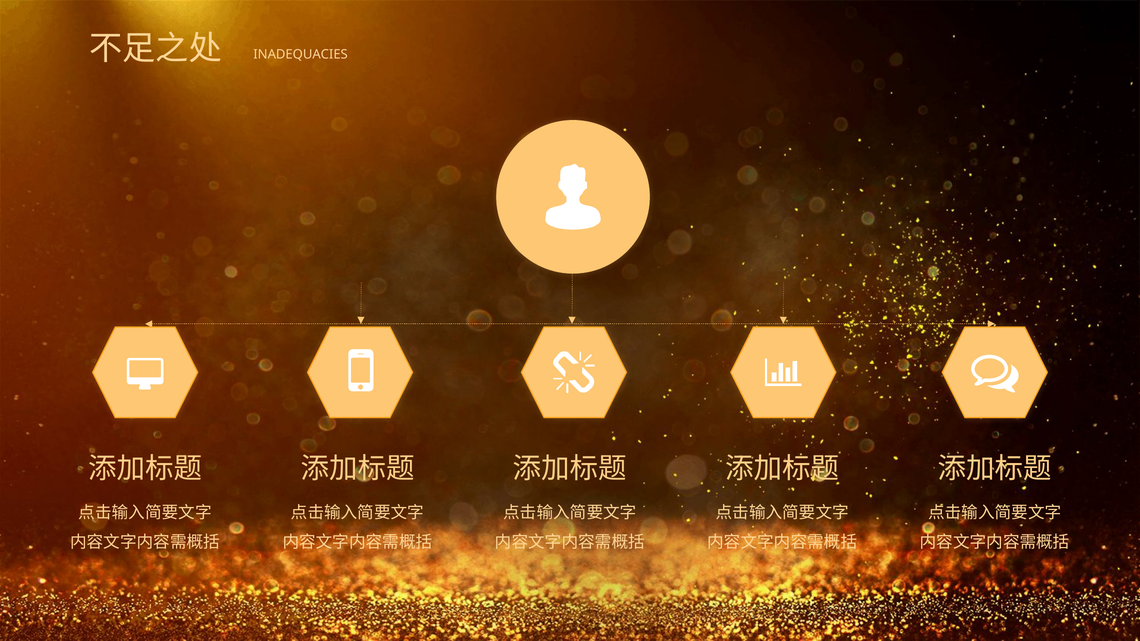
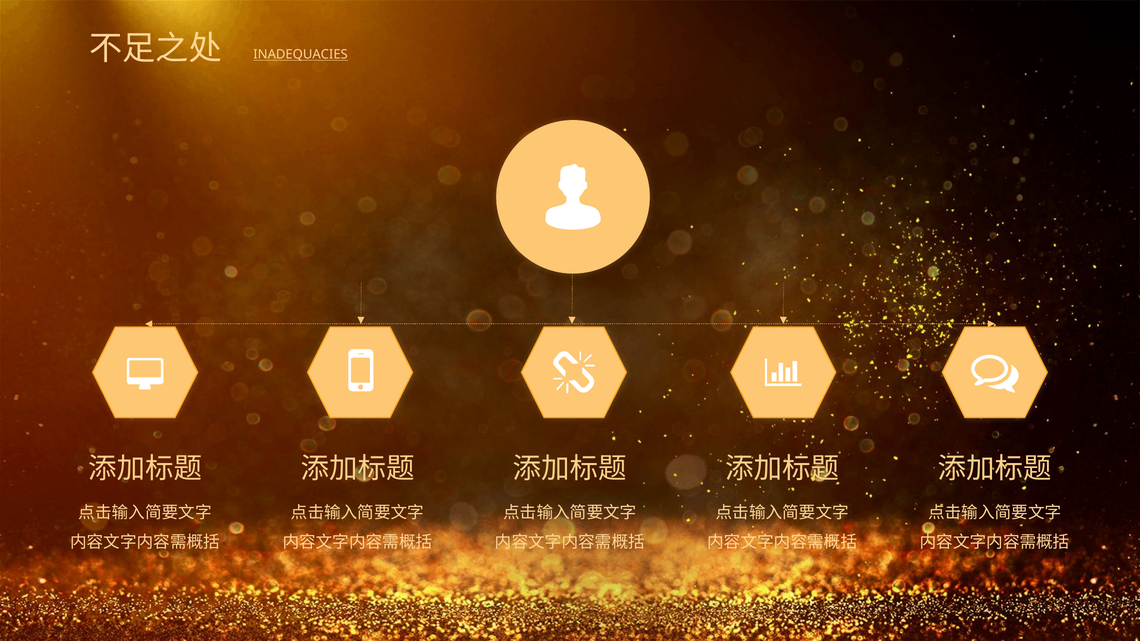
INADEQUACIES underline: none -> present
